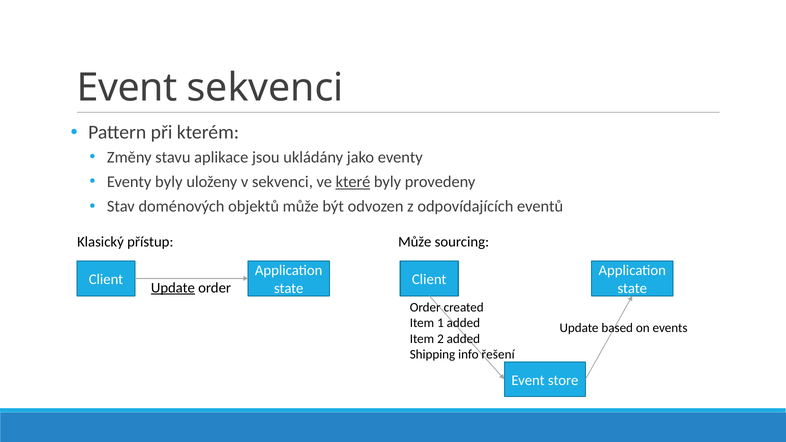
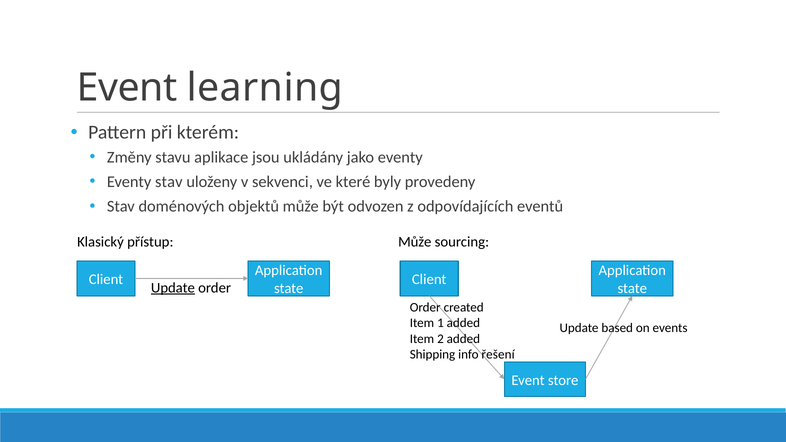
Event sekvenci: sekvenci -> learning
Eventy byly: byly -> stav
které underline: present -> none
